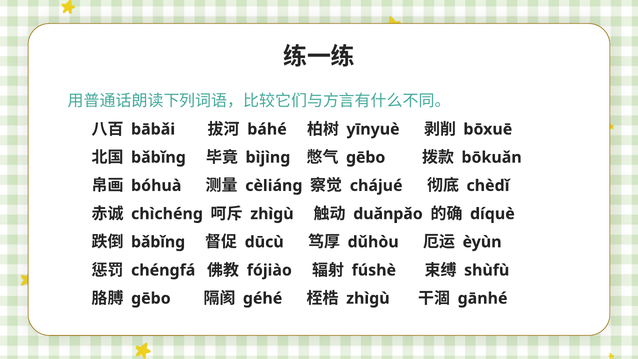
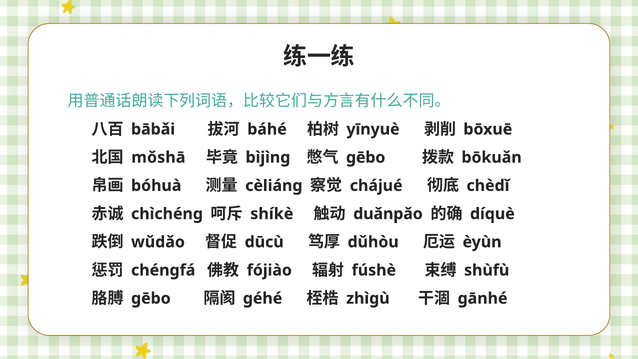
bǎbǐng at (158, 157): bǎbǐng -> mǒshā
zhìɡù at (272, 214): zhìɡù -> shíkè
bǎbǐng at (158, 242): bǎbǐng -> wǔdǎo
